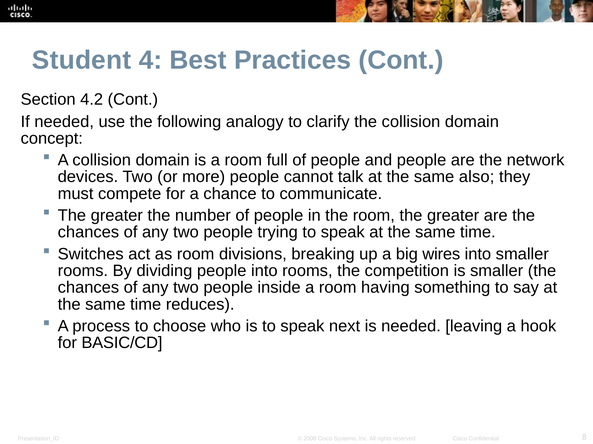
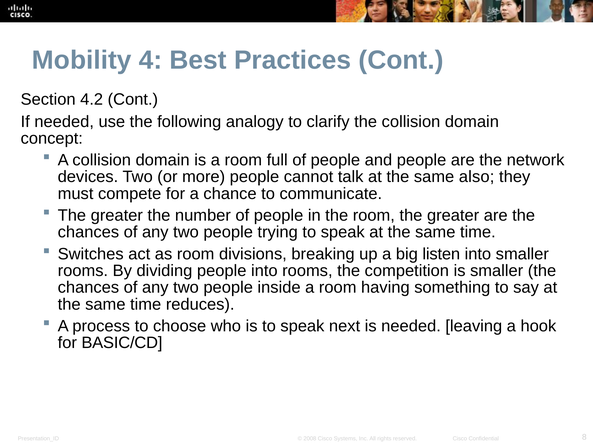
Student: Student -> Mobility
wires: wires -> listen
